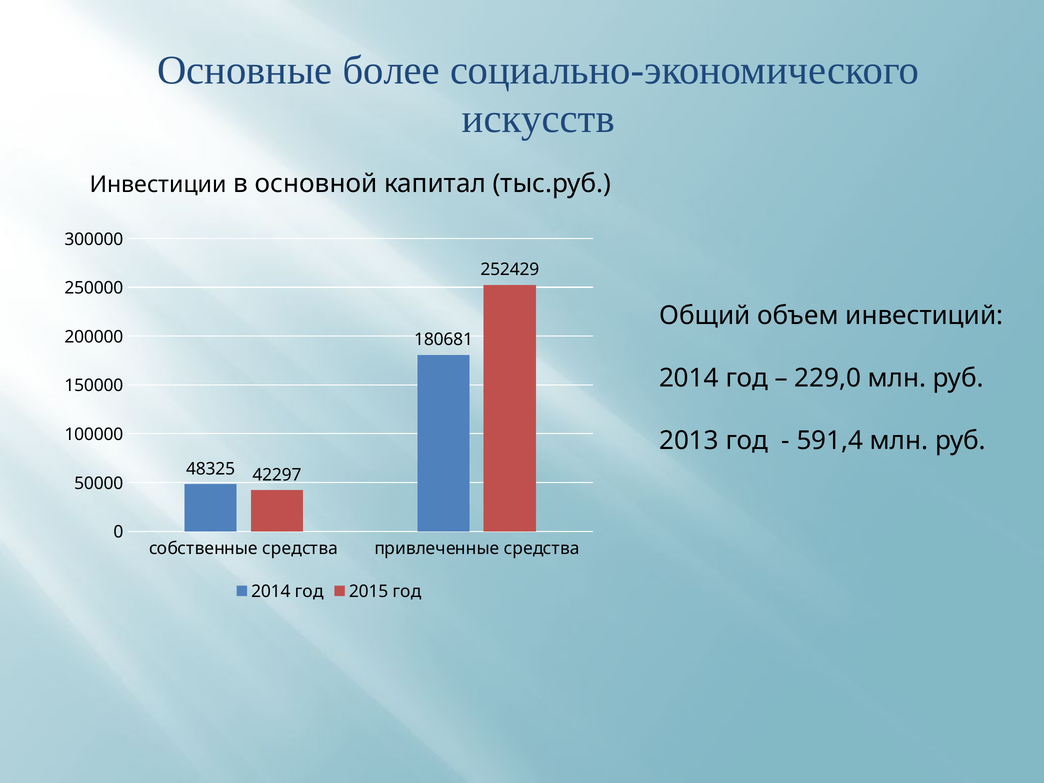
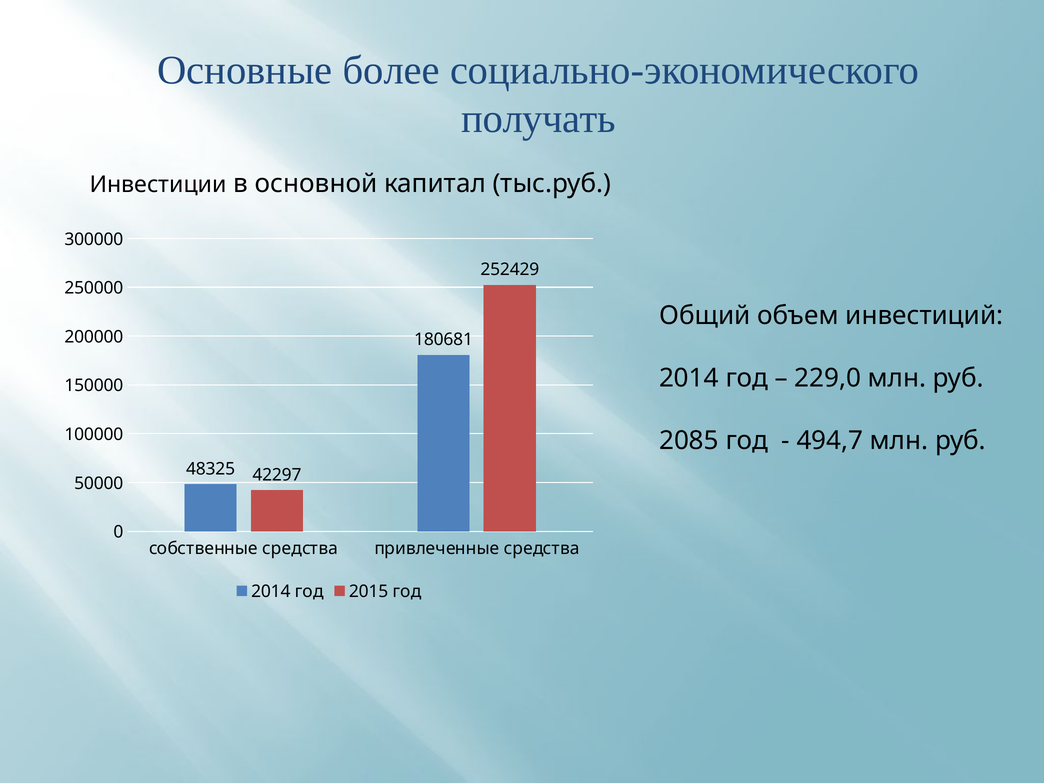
искусств: искусств -> получать
2013: 2013 -> 2085
591,4: 591,4 -> 494,7
